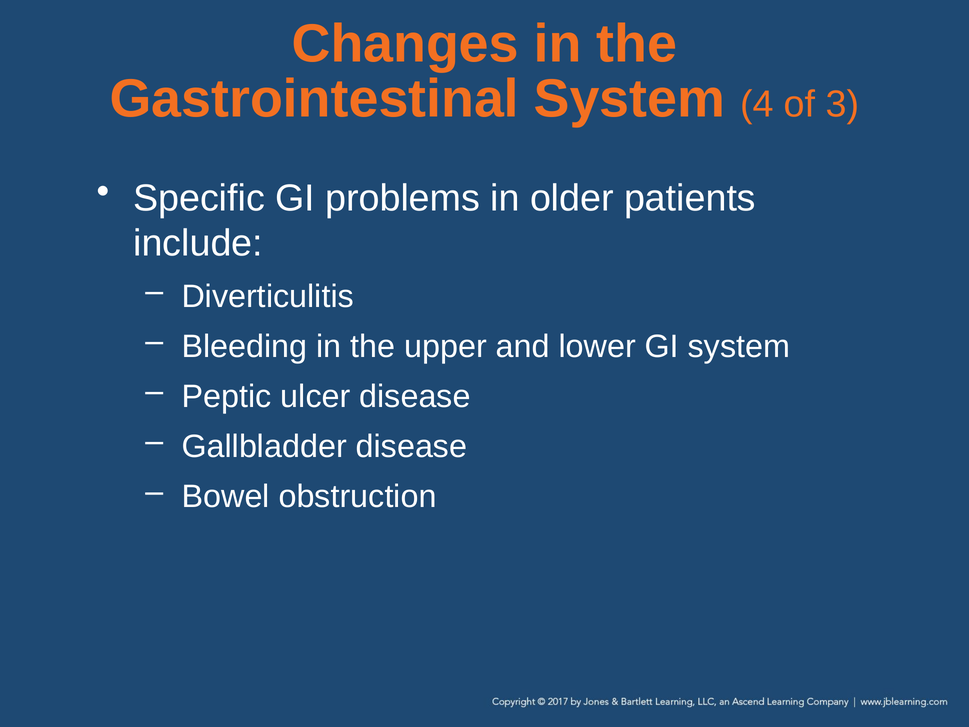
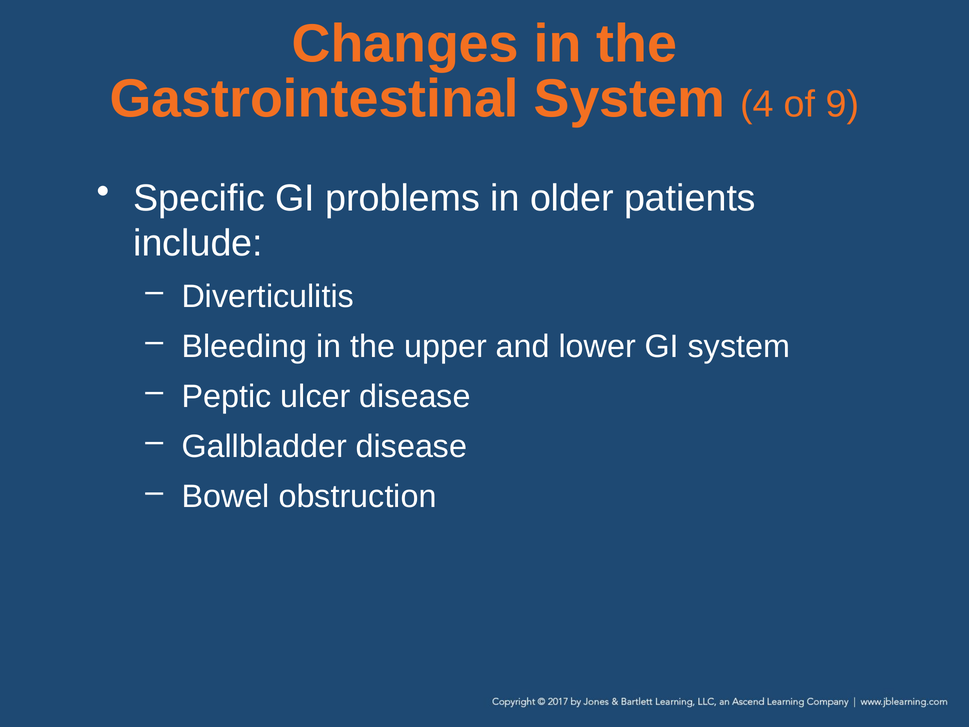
3: 3 -> 9
